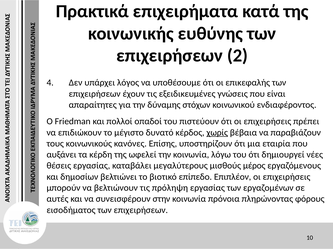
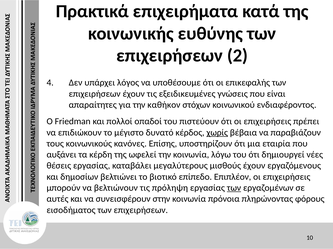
δύναμης: δύναμης -> καθήκον
μισθούς μέρος: μέρος -> έχουν
των at (234, 188) underline: none -> present
